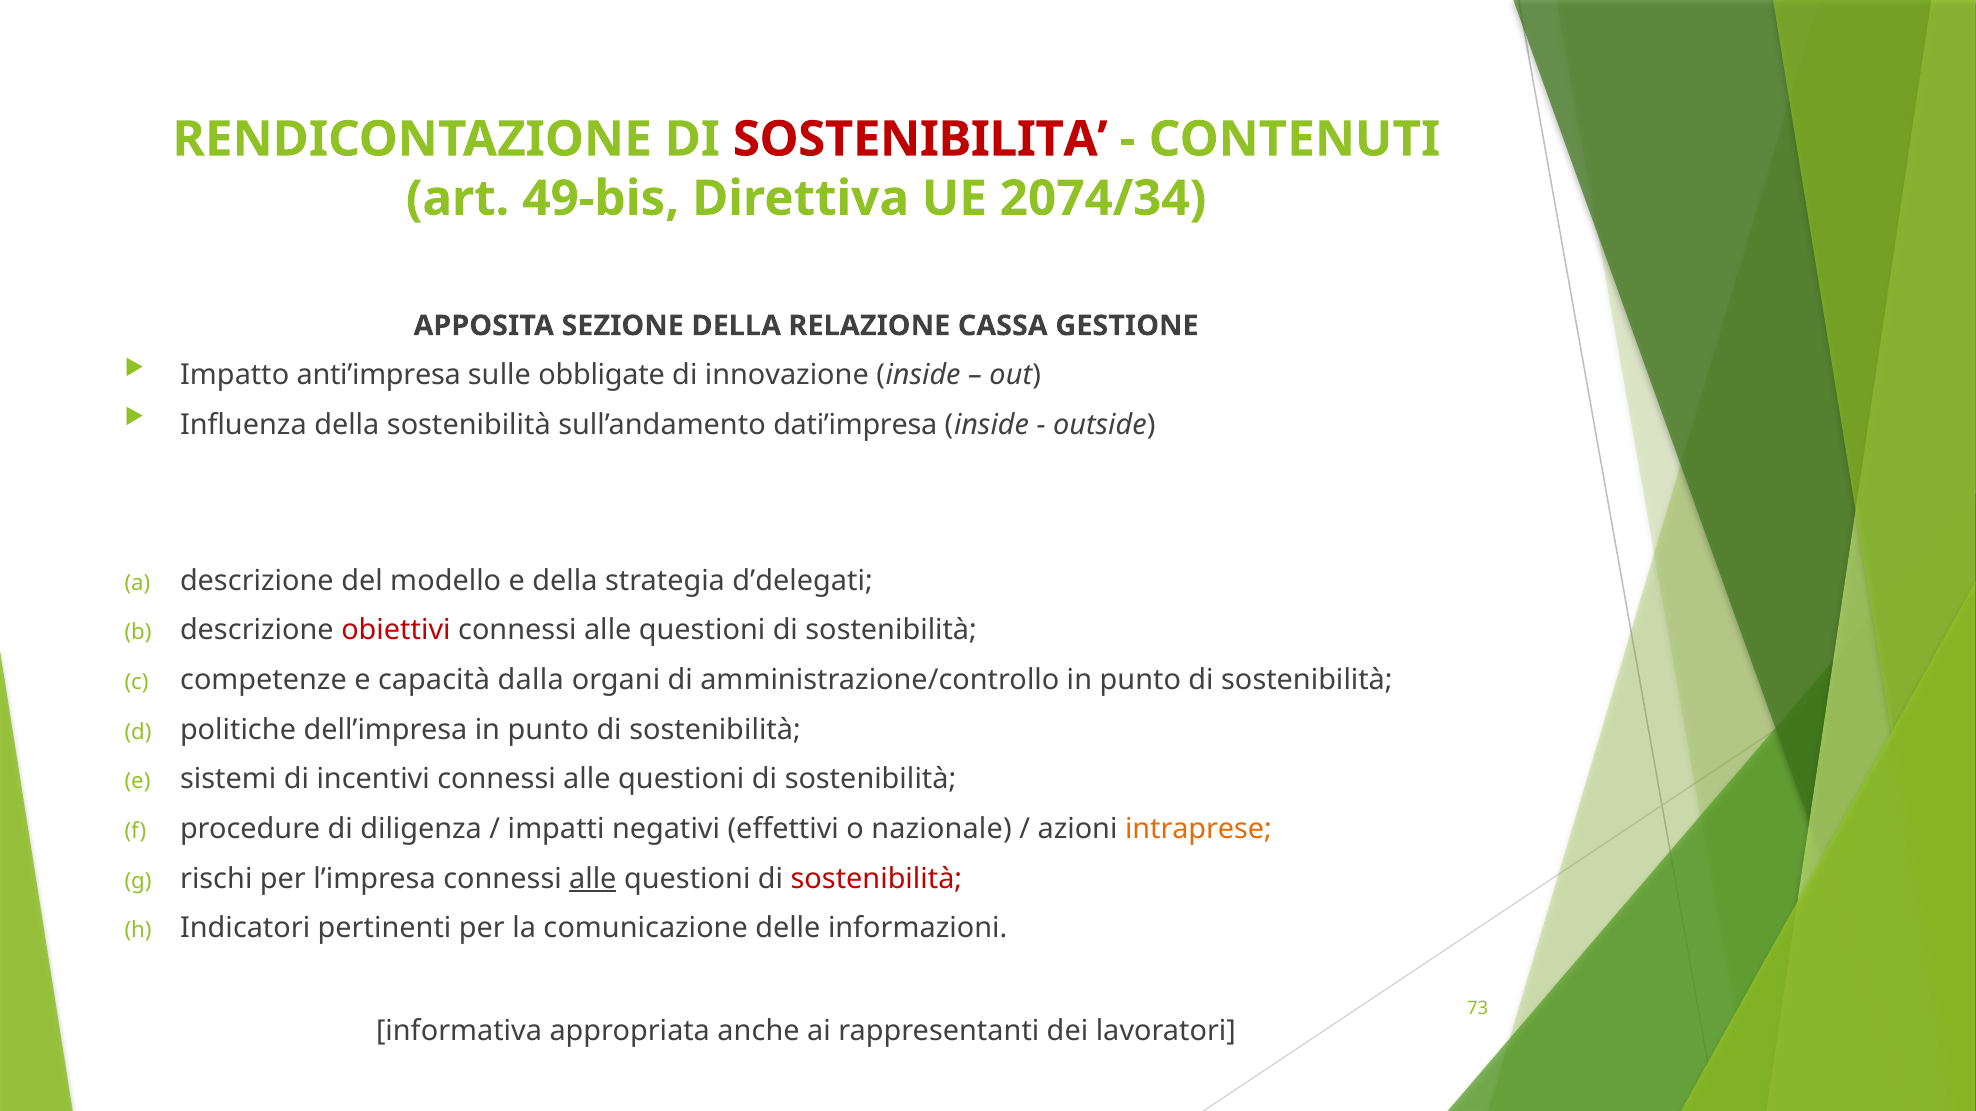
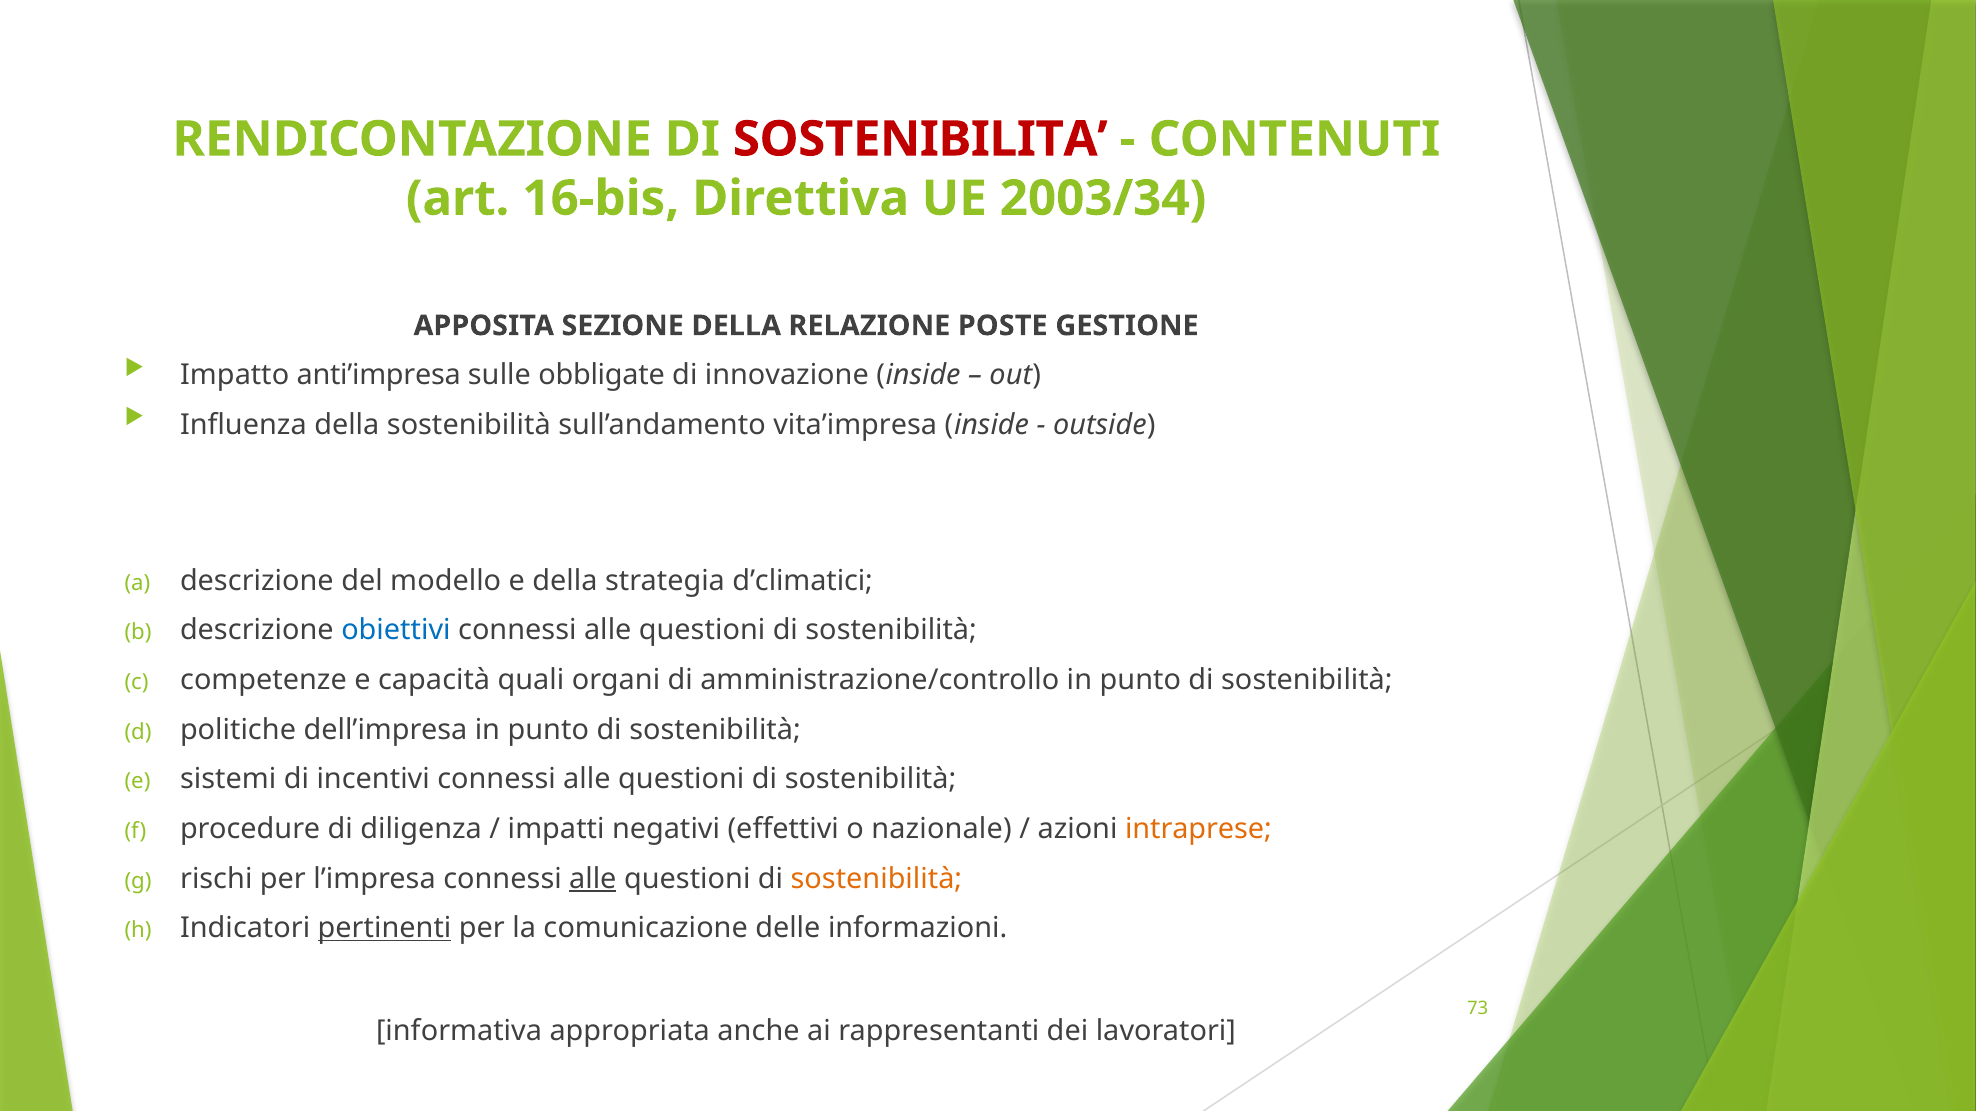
49-bis: 49-bis -> 16-bis
2074/34: 2074/34 -> 2003/34
CASSA: CASSA -> POSTE
dati’impresa: dati’impresa -> vita’impresa
d’delegati: d’delegati -> d’climatici
obiettivi colour: red -> blue
dalla: dalla -> quali
sostenibilità at (876, 879) colour: red -> orange
pertinenti underline: none -> present
